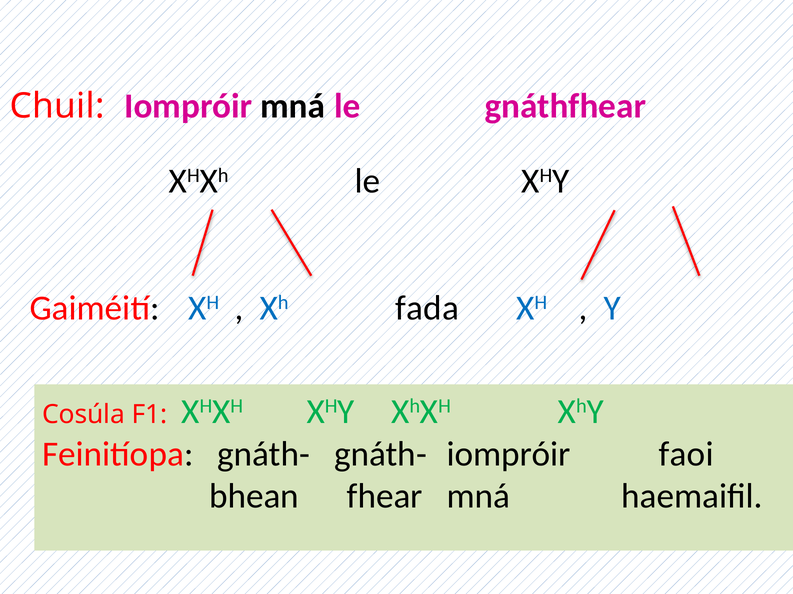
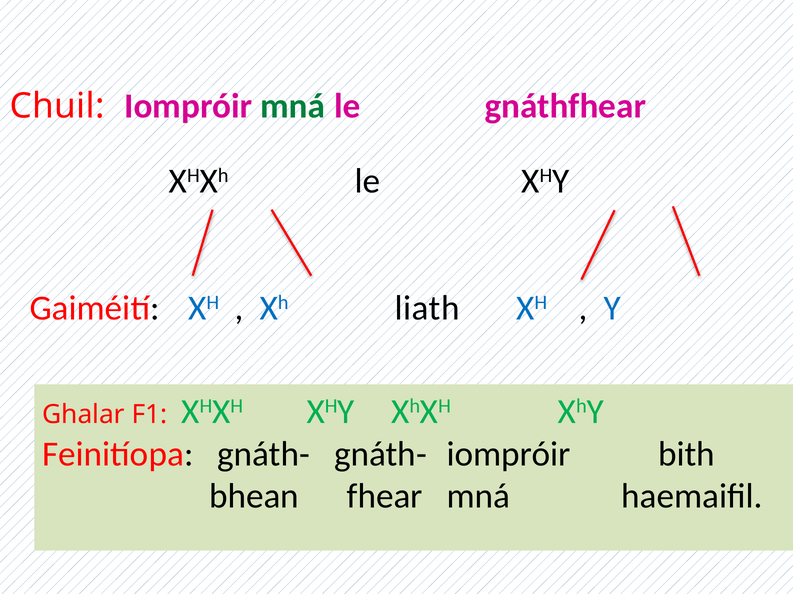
mná at (293, 106) colour: black -> green
fada: fada -> liath
Cosúla: Cosúla -> Ghalar
faoi: faoi -> bith
